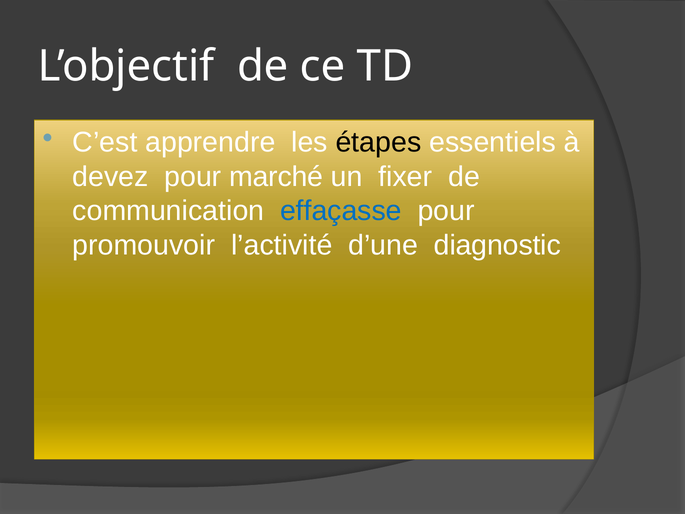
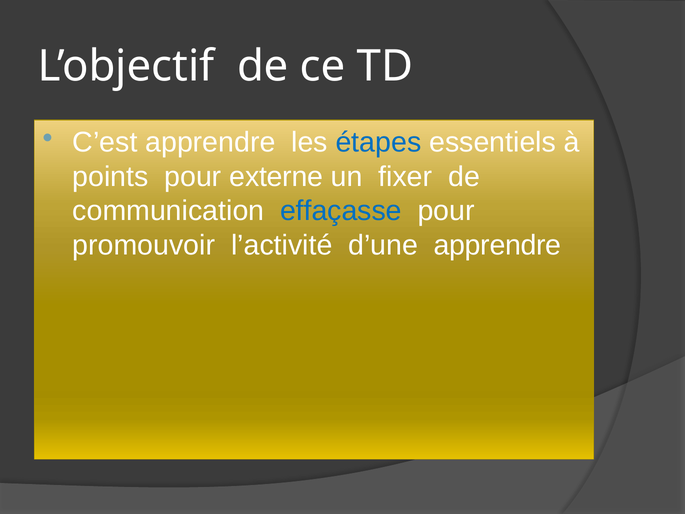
étapes colour: black -> blue
devez: devez -> points
marché: marché -> externe
d’une diagnostic: diagnostic -> apprendre
